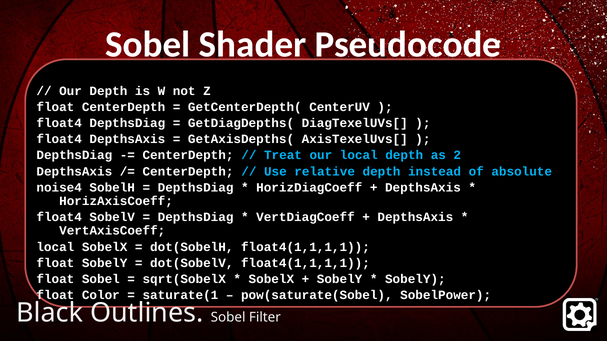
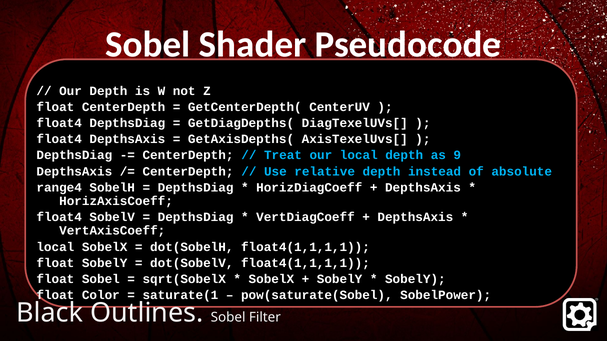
2: 2 -> 9
noise4: noise4 -> range4
